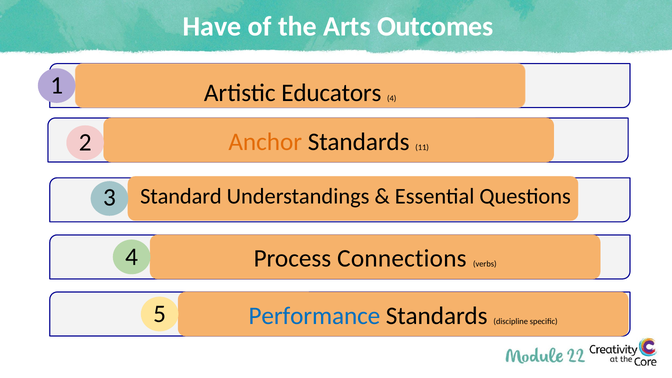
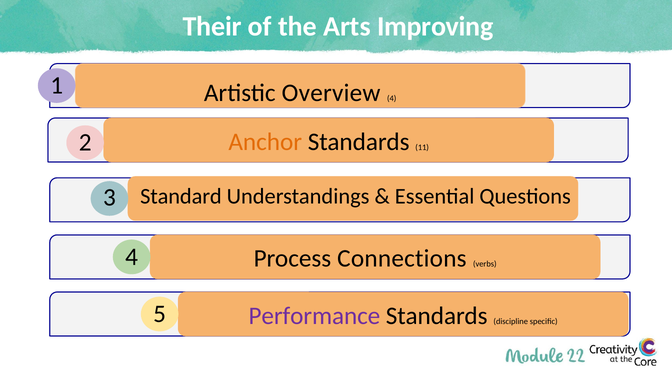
Have: Have -> Their
Outcomes: Outcomes -> Improving
Educators: Educators -> Overview
Performance colour: blue -> purple
